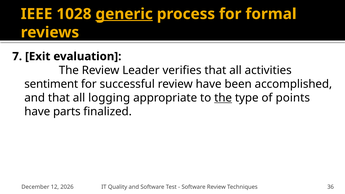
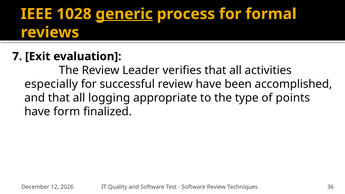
sentiment: sentiment -> especially
the at (223, 98) underline: present -> none
parts: parts -> form
